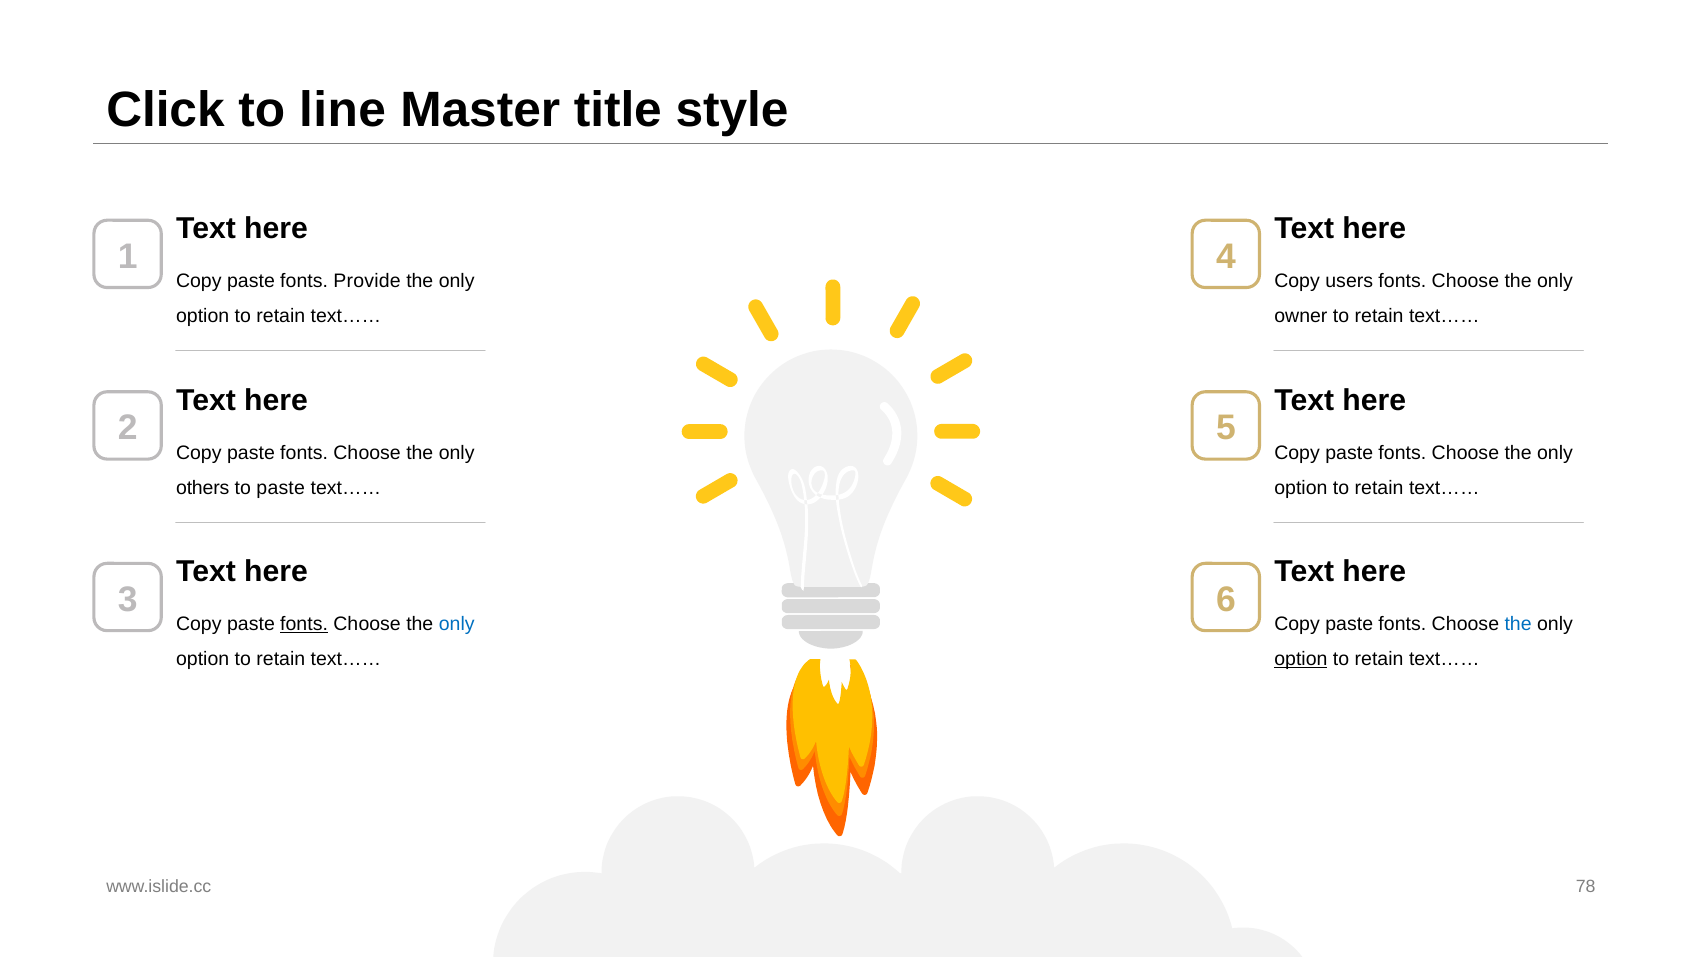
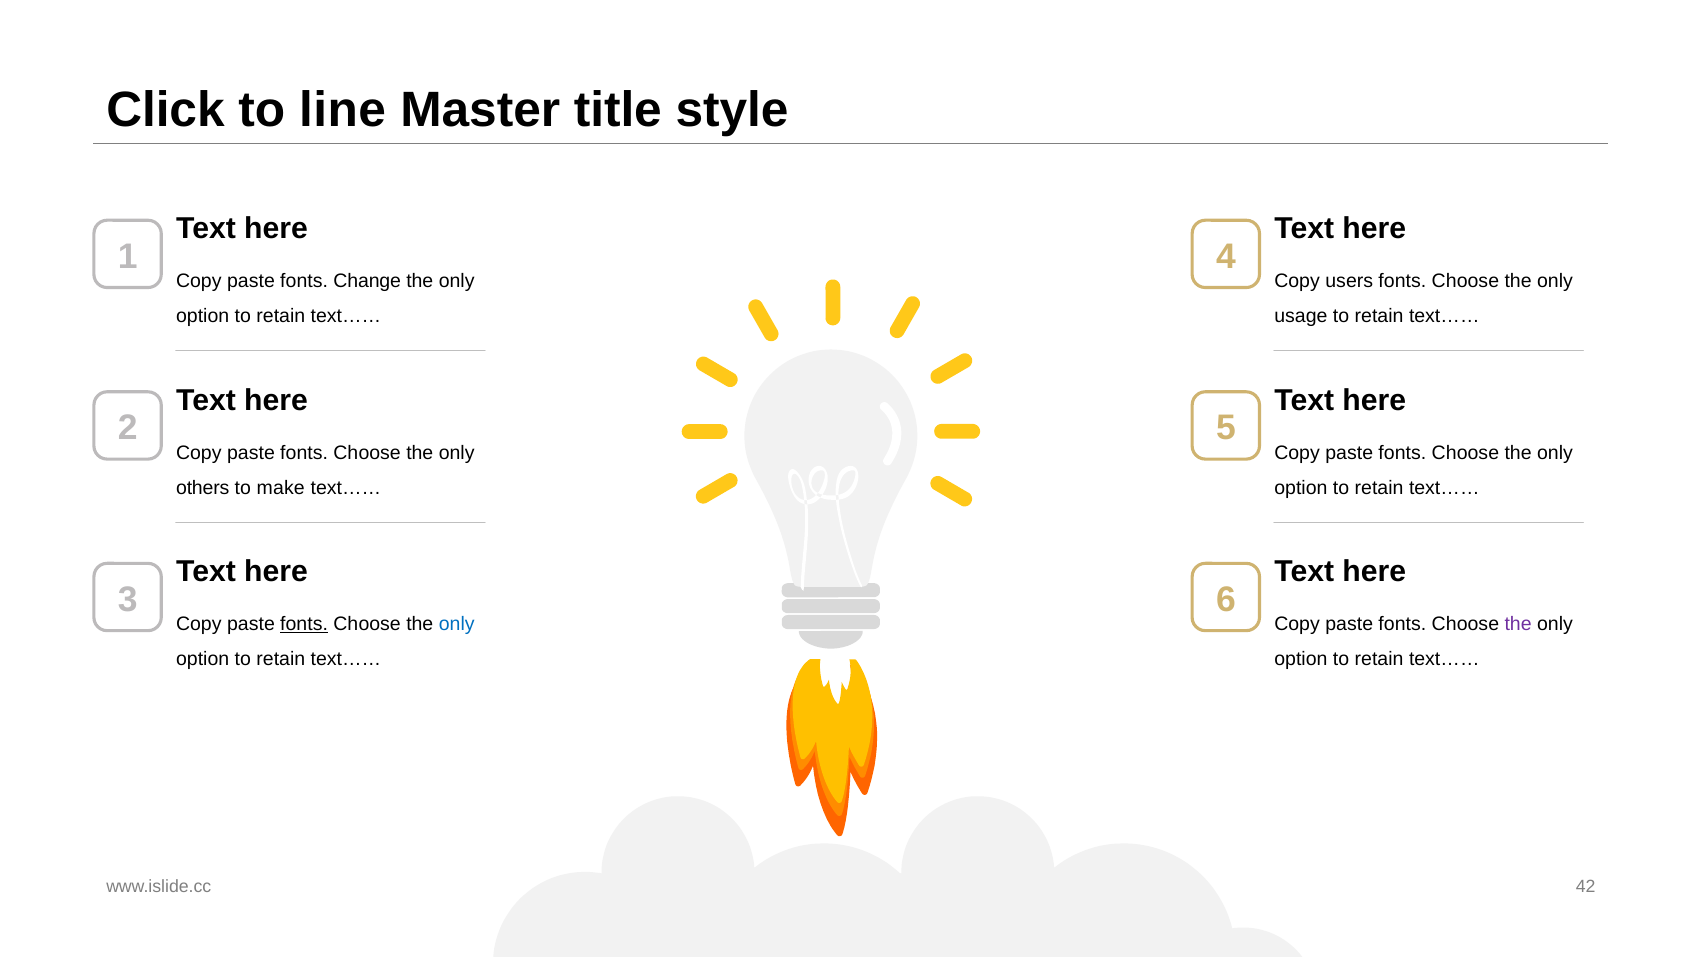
Provide: Provide -> Change
owner: owner -> usage
to paste: paste -> make
the at (1518, 624) colour: blue -> purple
option at (1301, 660) underline: present -> none
78: 78 -> 42
